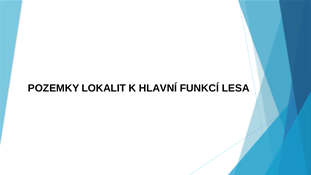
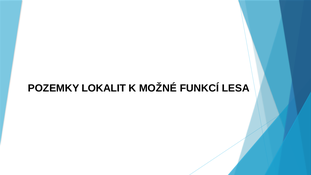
HLAVNÍ: HLAVNÍ -> MOŽNÉ
